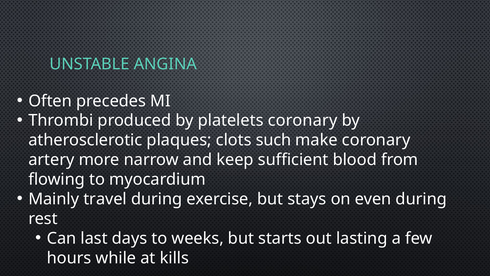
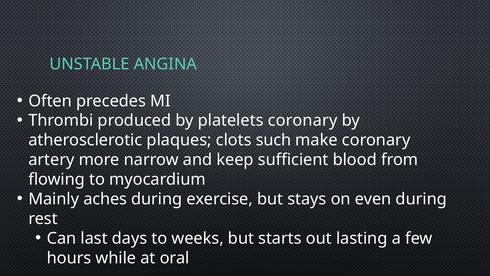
travel: travel -> aches
kills: kills -> oral
